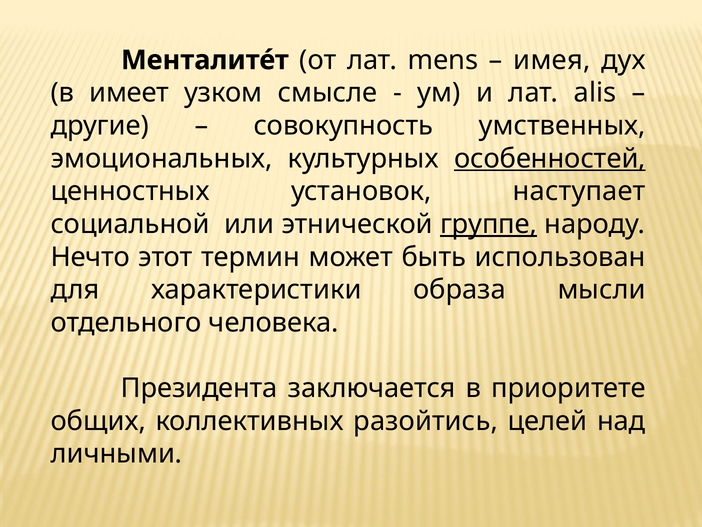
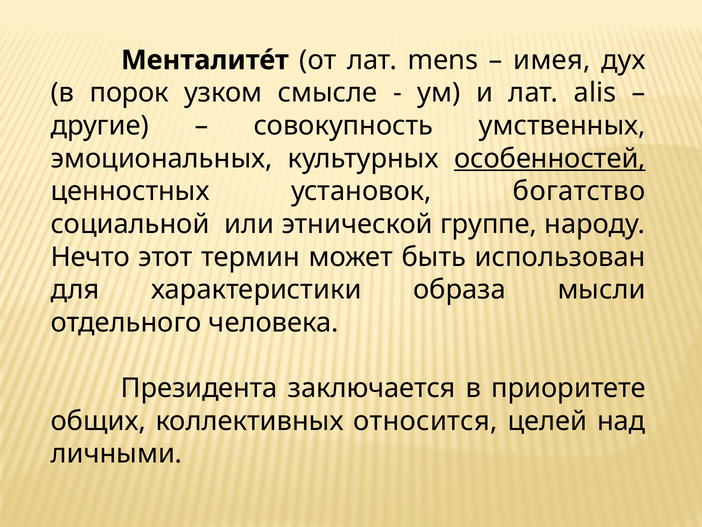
имеет: имеет -> порок
наступает: наступает -> богатство
группе underline: present -> none
разойтись: разойтись -> относится
